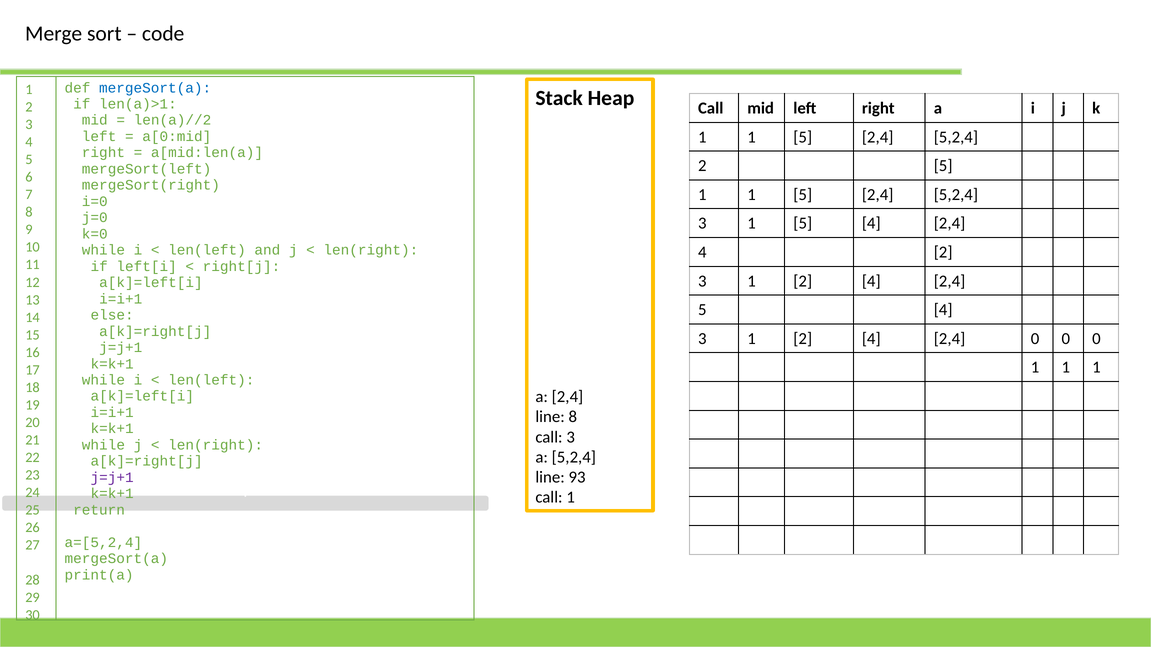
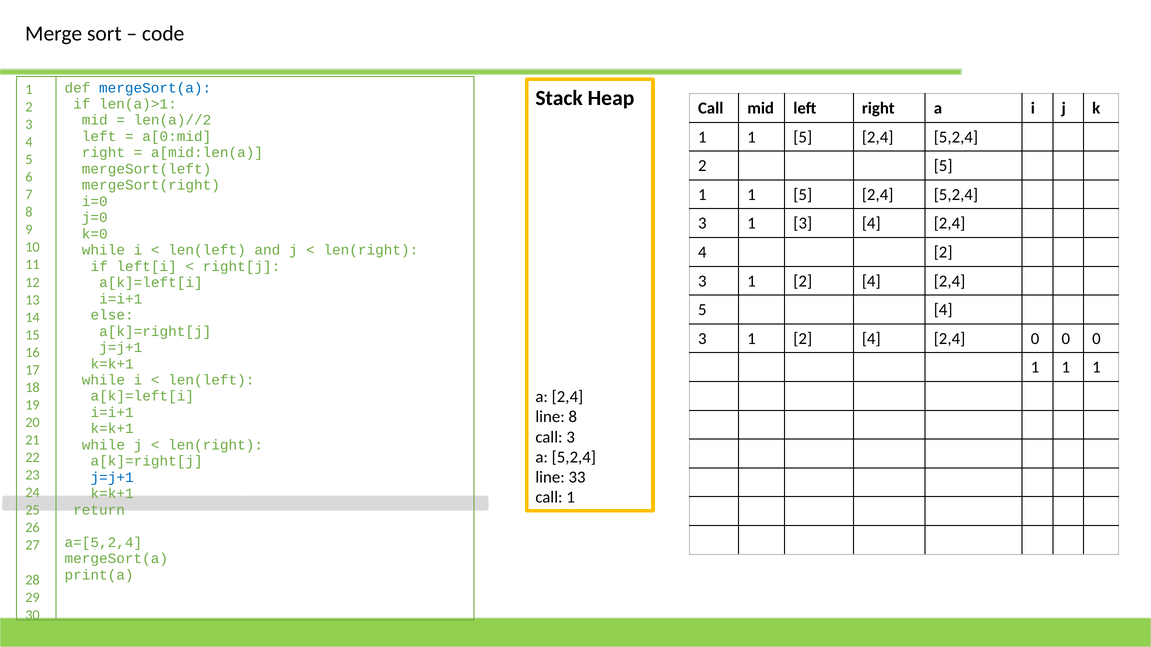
3 1 5: 5 -> 3
93: 93 -> 33
j=j+1 at (112, 478) colour: purple -> blue
